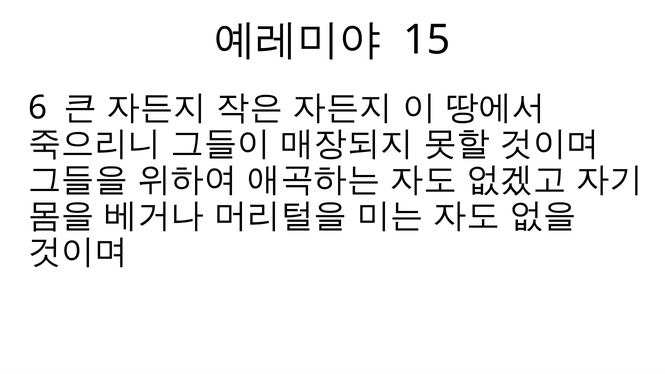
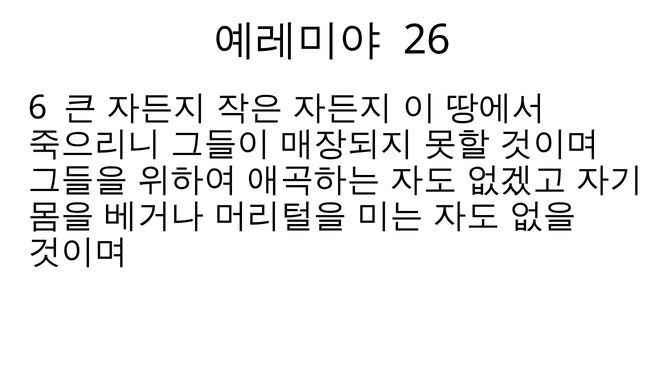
15: 15 -> 26
